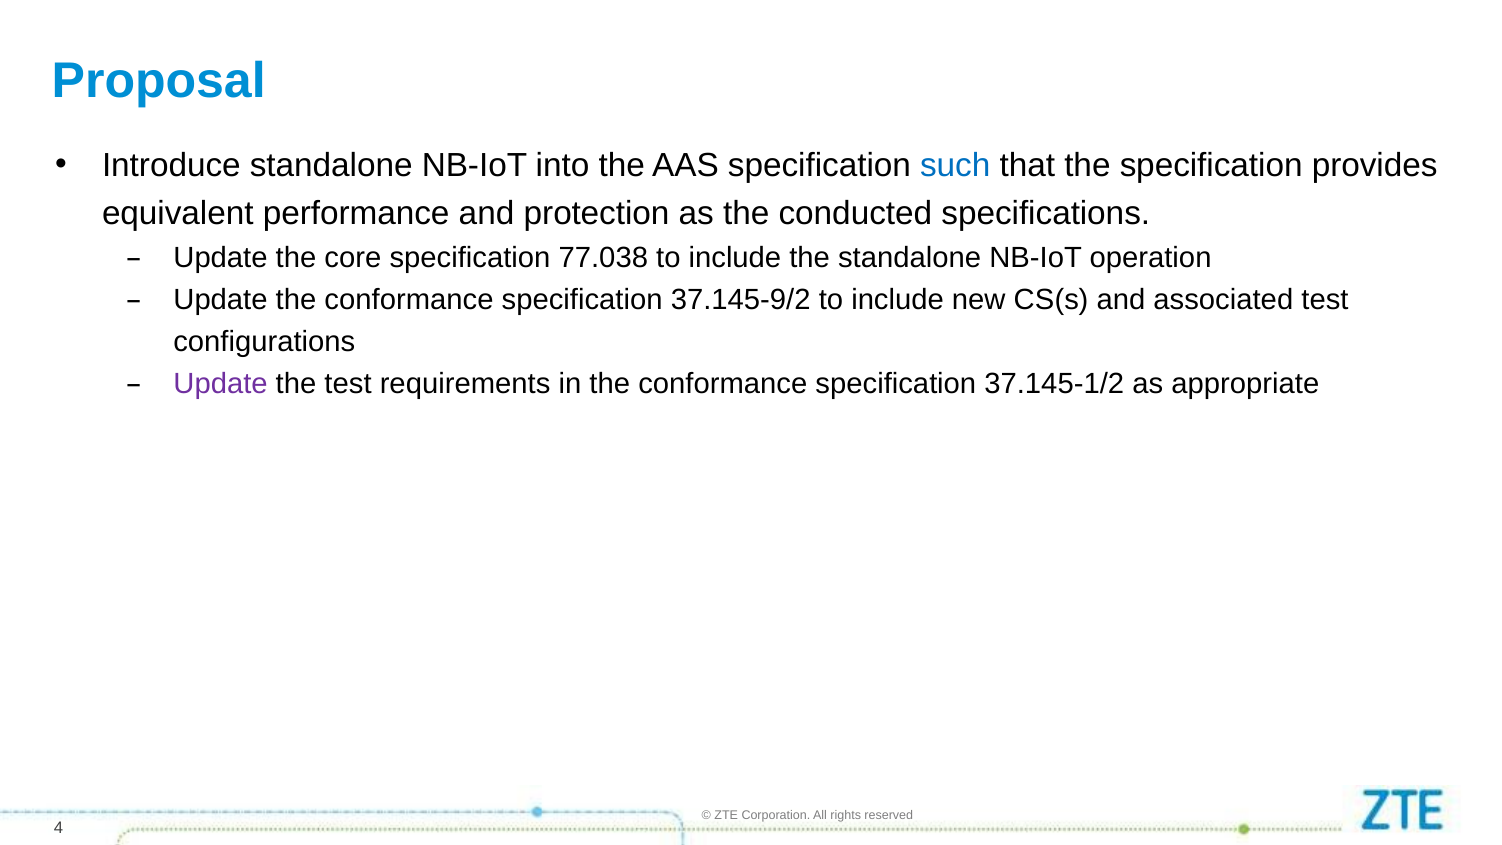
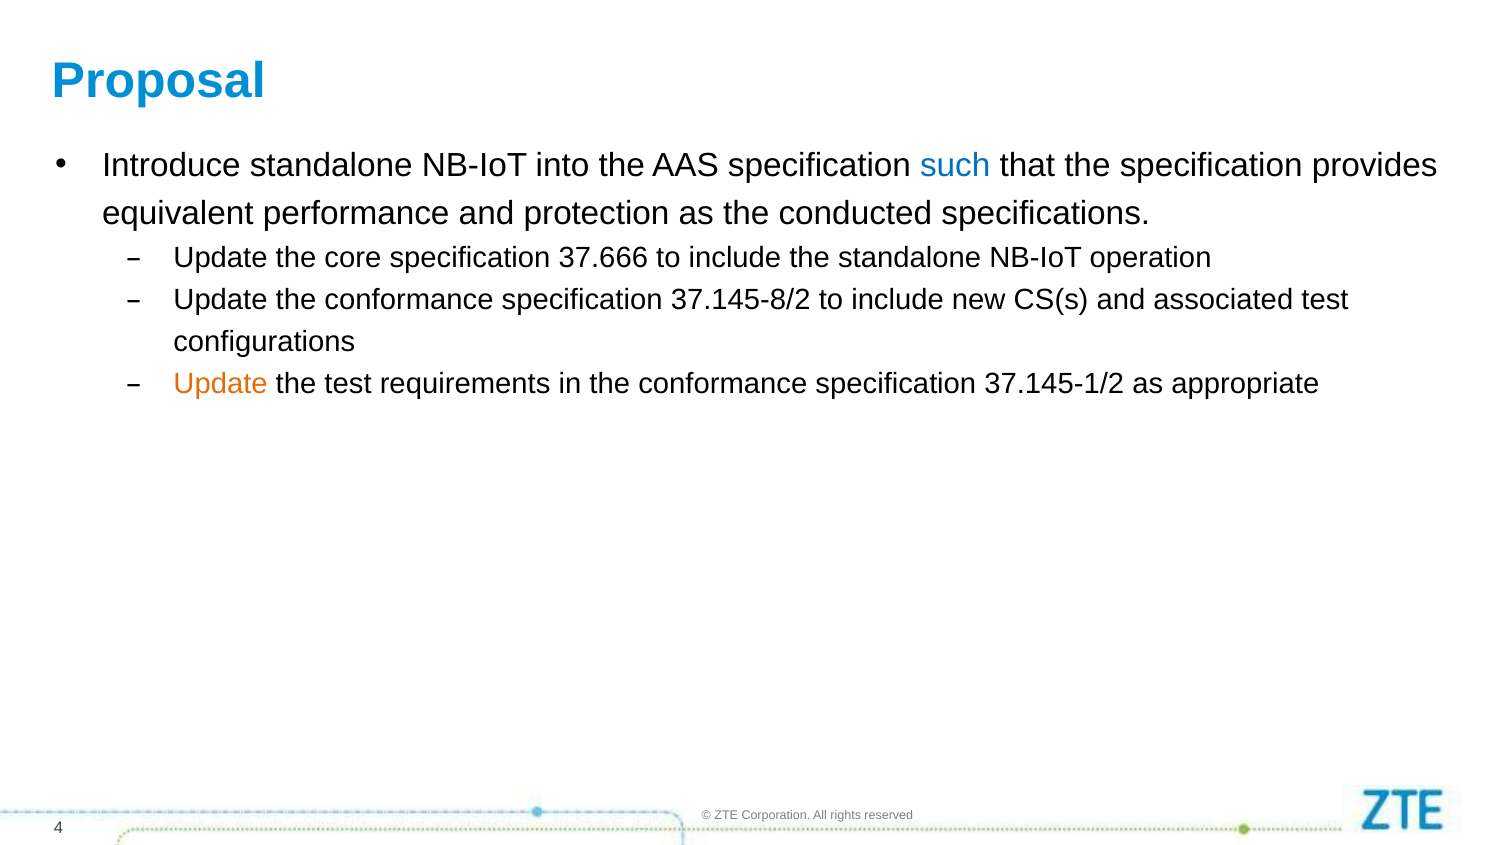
77.038: 77.038 -> 37.666
37.145-9/2: 37.145-9/2 -> 37.145-8/2
Update at (221, 384) colour: purple -> orange
